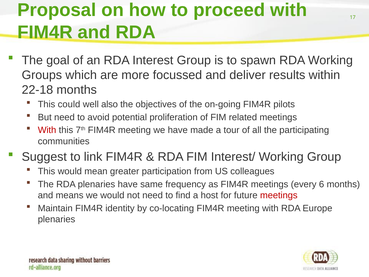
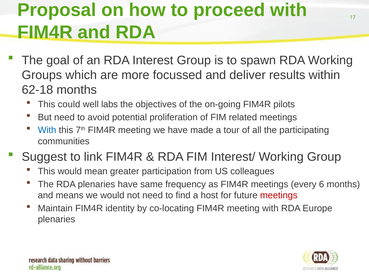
22-18: 22-18 -> 62-18
also: also -> labs
With at (47, 130) colour: red -> blue
